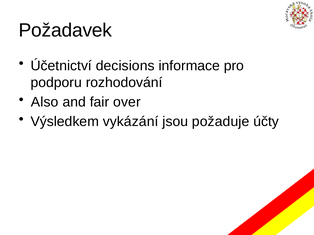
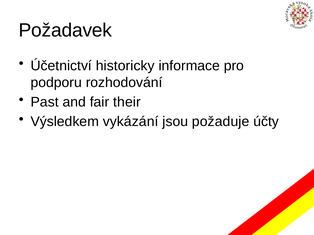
decisions: decisions -> historicky
Also: Also -> Past
over: over -> their
